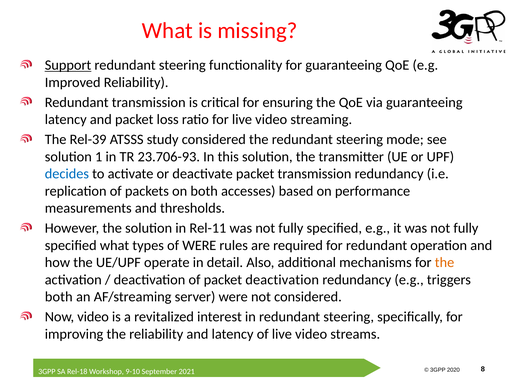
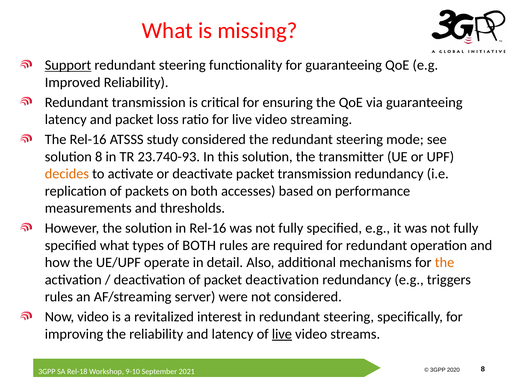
The Rel-39: Rel-39 -> Rel-16
solution 1: 1 -> 8
23.706-93: 23.706-93 -> 23.740-93
decides colour: blue -> orange
in Rel-11: Rel-11 -> Rel-16
of WERE: WERE -> BOTH
both at (59, 297): both -> rules
live at (282, 334) underline: none -> present
